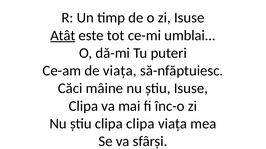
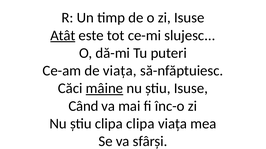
umblai: umblai -> slujesc
mâine underline: none -> present
Clipa at (83, 106): Clipa -> Când
